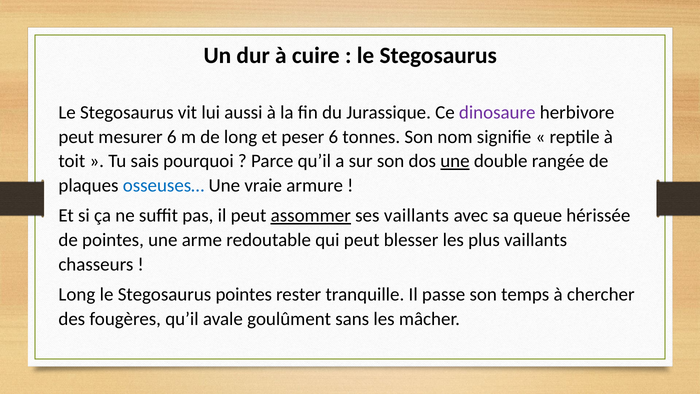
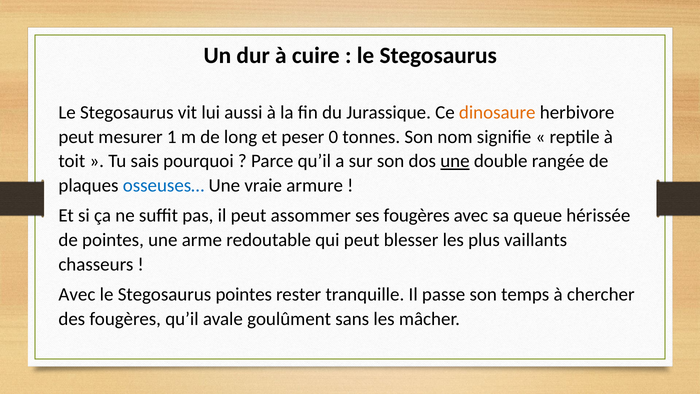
dinosaure colour: purple -> orange
mesurer 6: 6 -> 1
peser 6: 6 -> 0
assommer underline: present -> none
ses vaillants: vaillants -> fougères
Long at (77, 294): Long -> Avec
